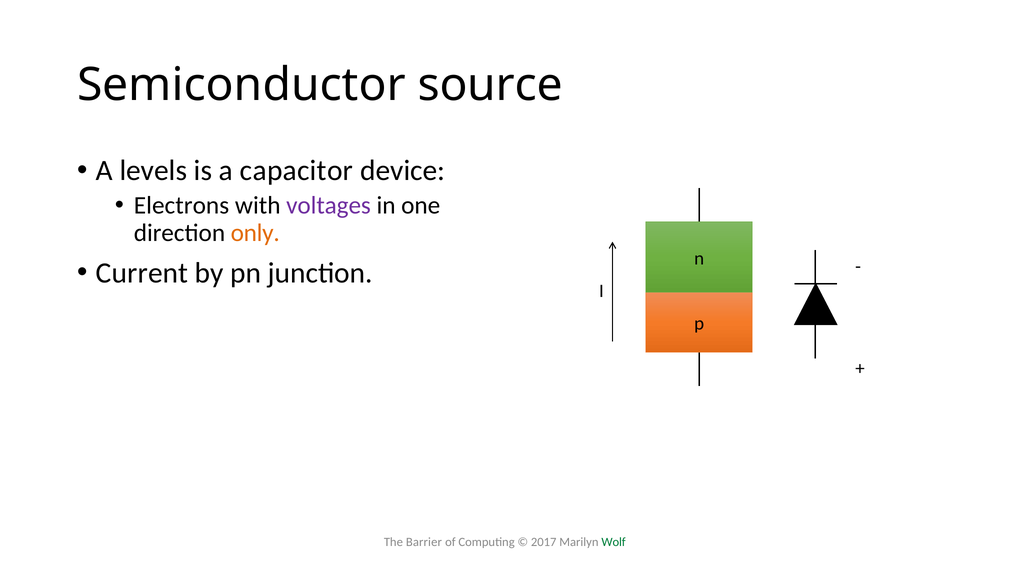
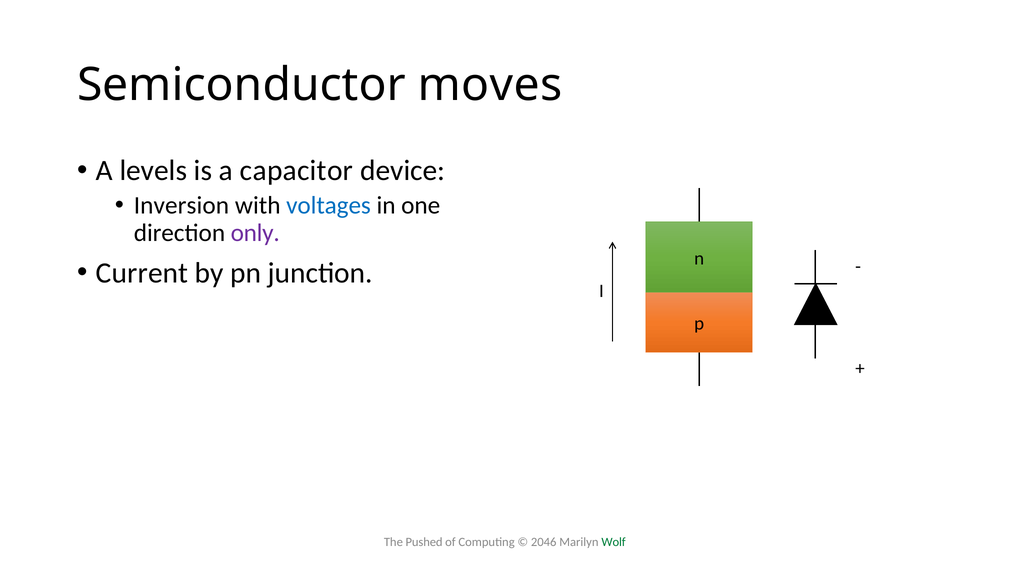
source: source -> moves
Electrons: Electrons -> Inversion
voltages colour: purple -> blue
only colour: orange -> purple
Barrier: Barrier -> Pushed
2017: 2017 -> 2046
